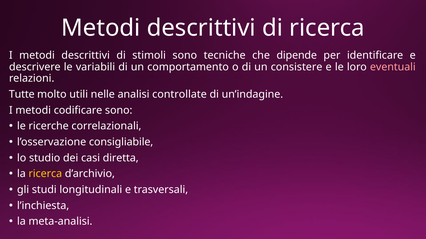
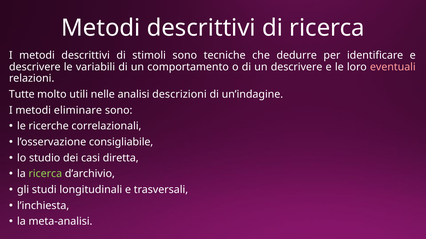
dipende: dipende -> dedurre
un consistere: consistere -> descrivere
controllate: controllate -> descrizioni
codificare: codificare -> eliminare
ricerca at (45, 174) colour: yellow -> light green
